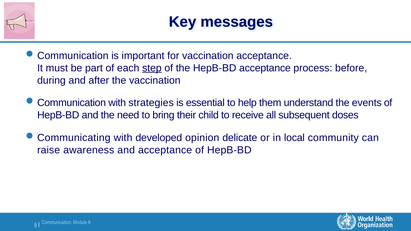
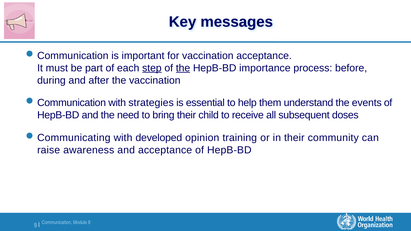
the at (183, 68) underline: none -> present
HepB-BD acceptance: acceptance -> importance
delicate: delicate -> training
in local: local -> their
